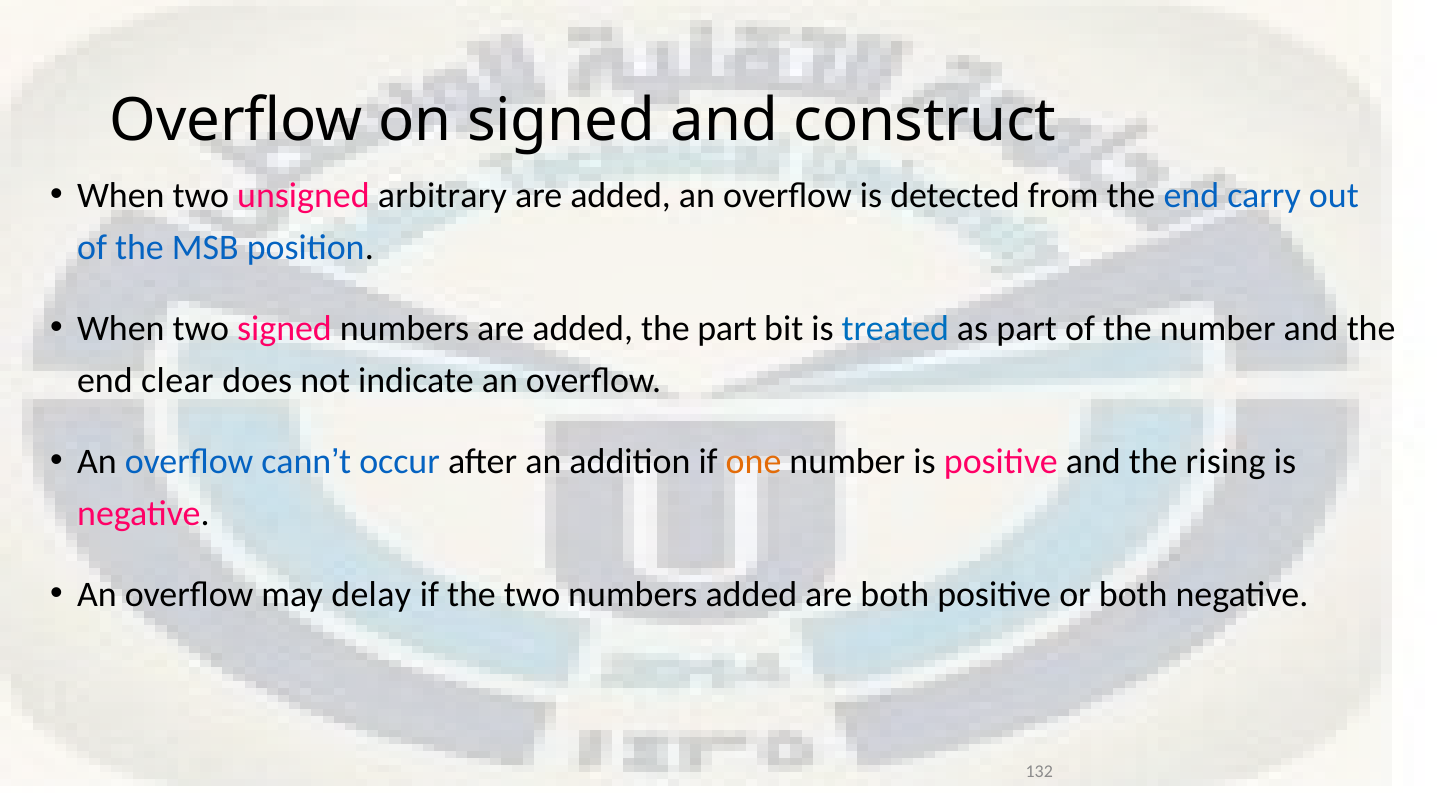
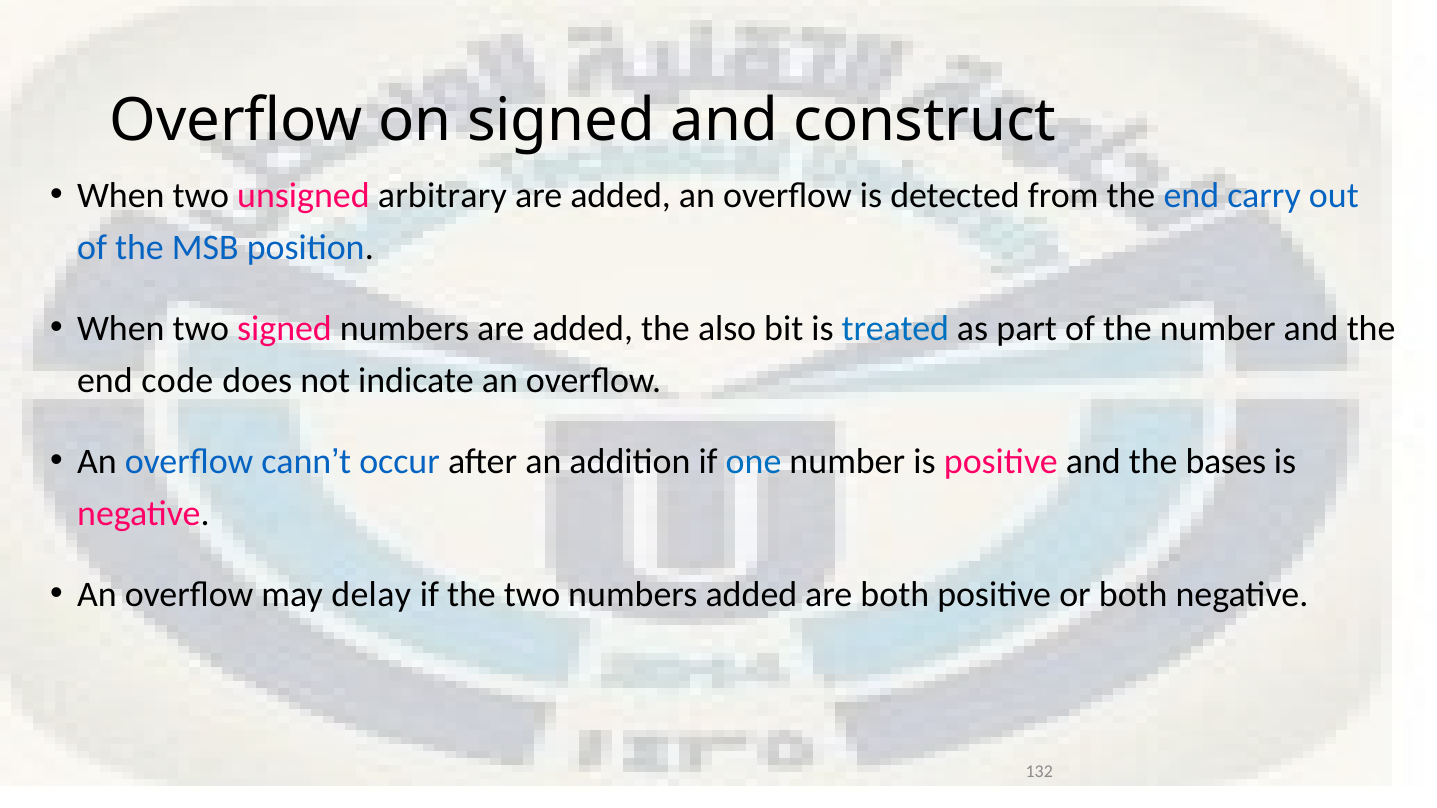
the part: part -> also
clear: clear -> code
one colour: orange -> blue
rising: rising -> bases
